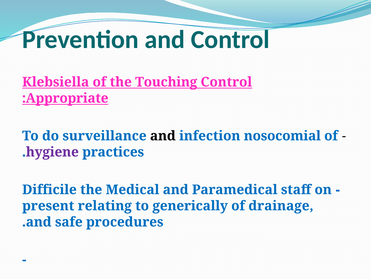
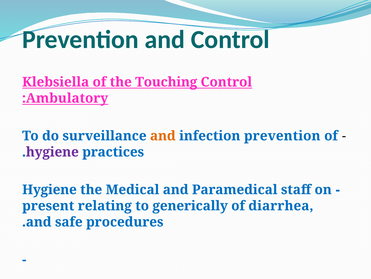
Appropriate: Appropriate -> Ambulatory
and at (163, 136) colour: black -> orange
infection nosocomial: nosocomial -> prevention
Difficile at (49, 189): Difficile -> Hygiene
drainage: drainage -> diarrhea
